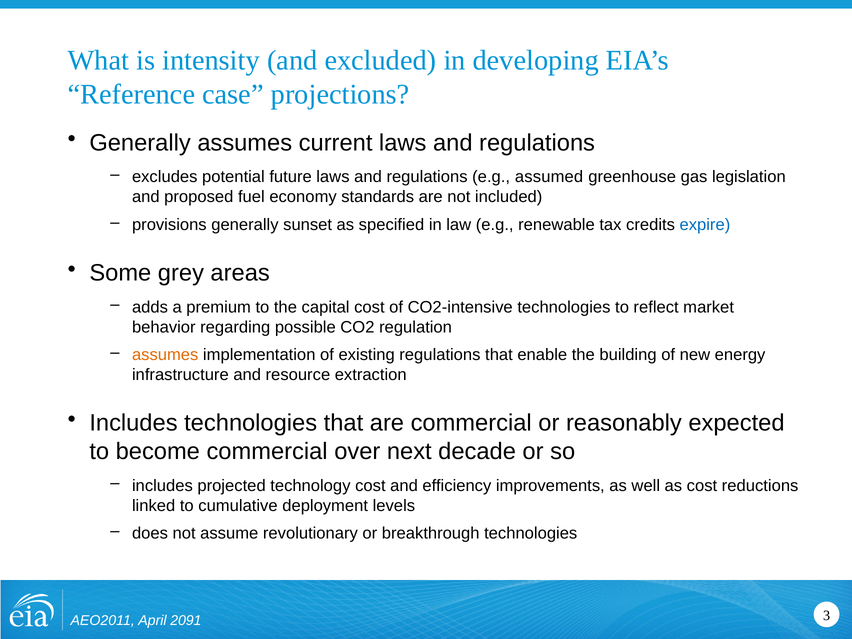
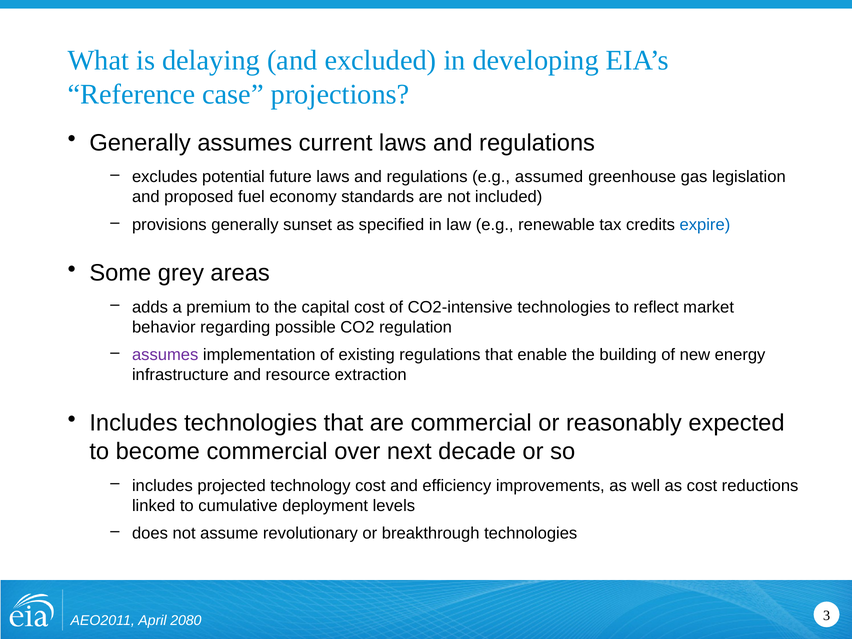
intensity: intensity -> delaying
assumes at (165, 355) colour: orange -> purple
2091: 2091 -> 2080
